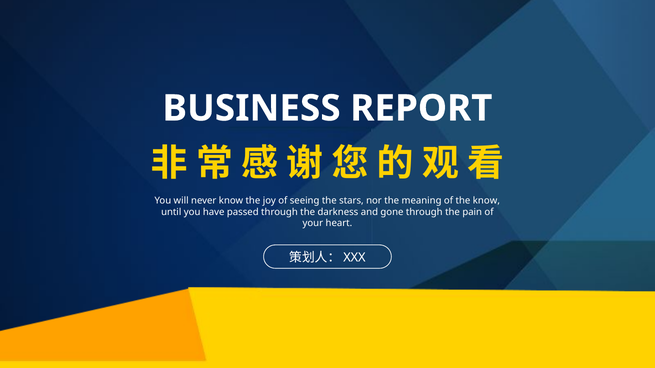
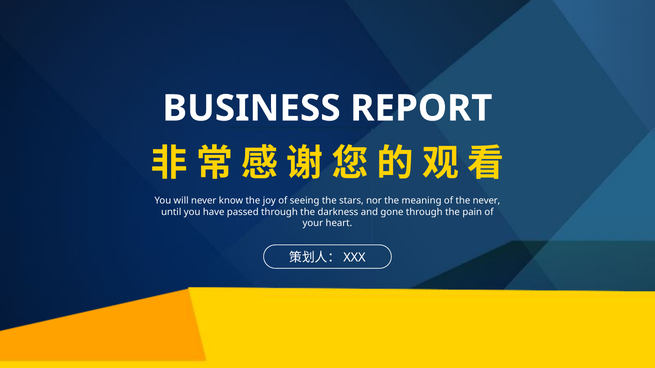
the know: know -> never
